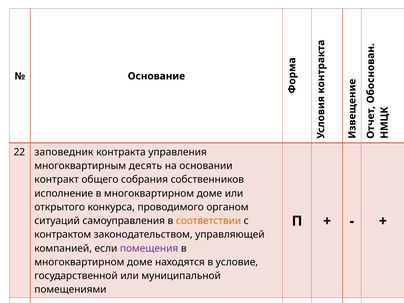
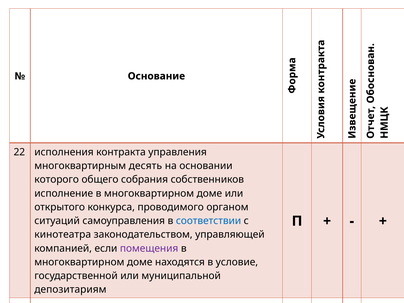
заповедник: заповедник -> исполнения
контракт: контракт -> которого
соответствии colour: orange -> blue
контрактом: контрактом -> кинотеатра
помещениями at (70, 290): помещениями -> депозитариям
